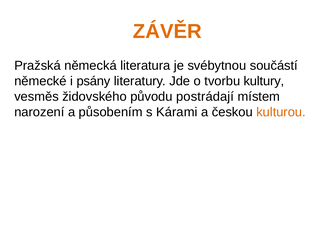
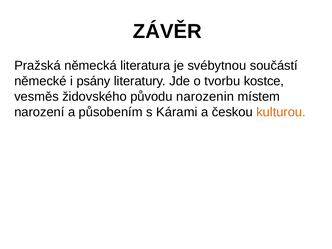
ZÁVĚR colour: orange -> black
kultury: kultury -> kostce
postrádají: postrádají -> narozenin
